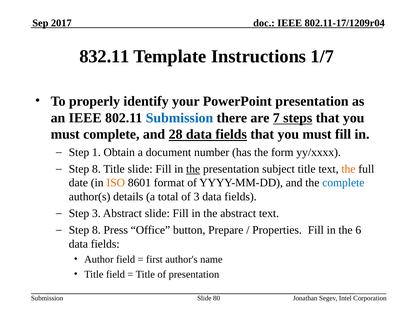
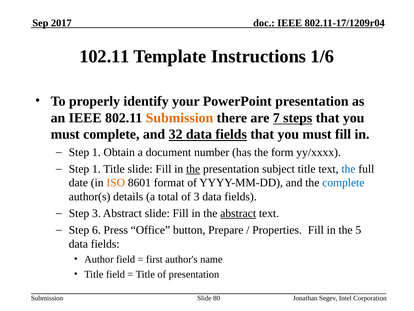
832.11: 832.11 -> 102.11
1/7: 1/7 -> 1/6
Submission at (179, 118) colour: blue -> orange
28: 28 -> 32
8 at (96, 169): 8 -> 1
the at (348, 169) colour: orange -> blue
abstract at (238, 213) underline: none -> present
8 at (96, 230): 8 -> 6
6: 6 -> 5
